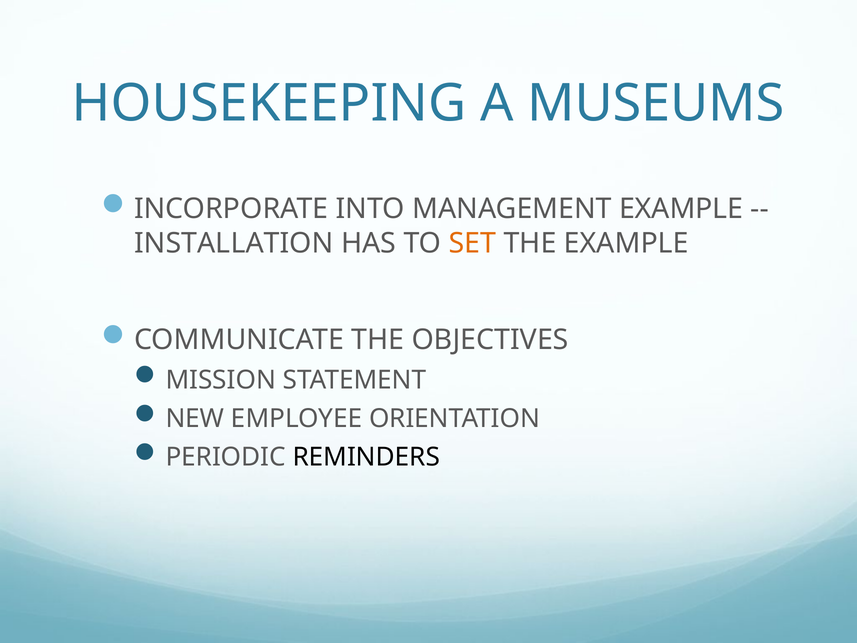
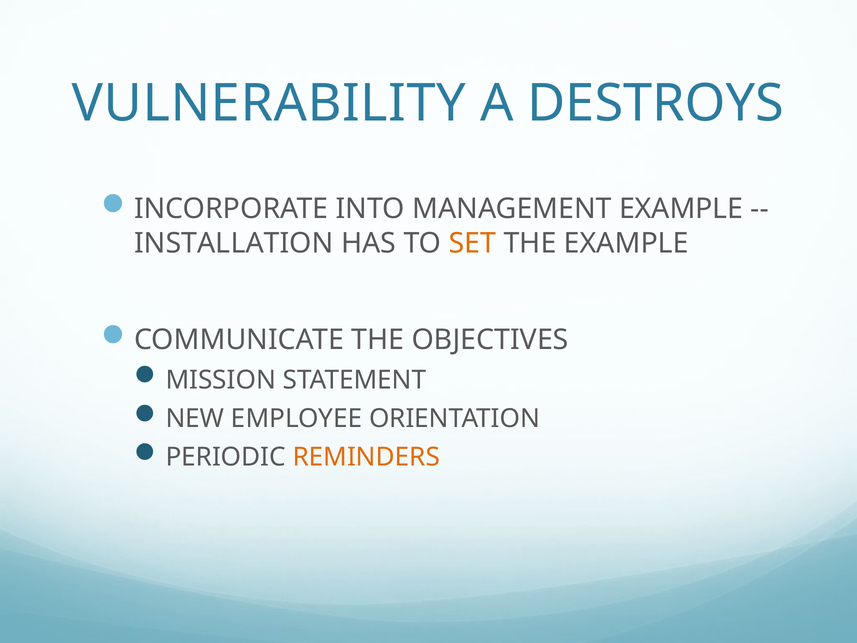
HOUSEKEEPING: HOUSEKEEPING -> VULNERABILITY
MUSEUMS: MUSEUMS -> DESTROYS
REMINDERS colour: black -> orange
